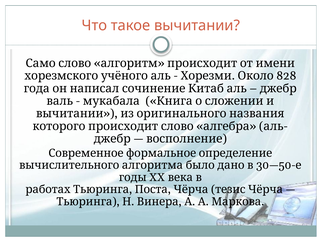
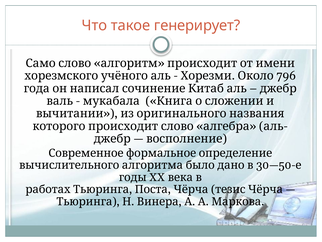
такое вычитании: вычитании -> генерирует
828: 828 -> 796
